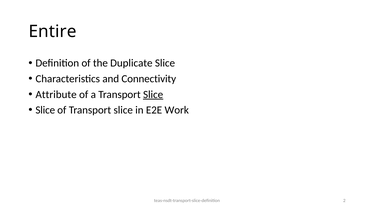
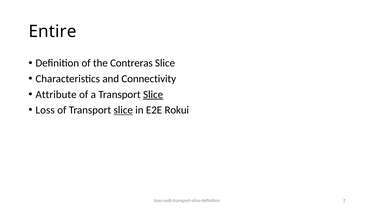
Duplicate: Duplicate -> Contreras
Slice at (45, 110): Slice -> Loss
slice at (123, 110) underline: none -> present
Work: Work -> Rokui
